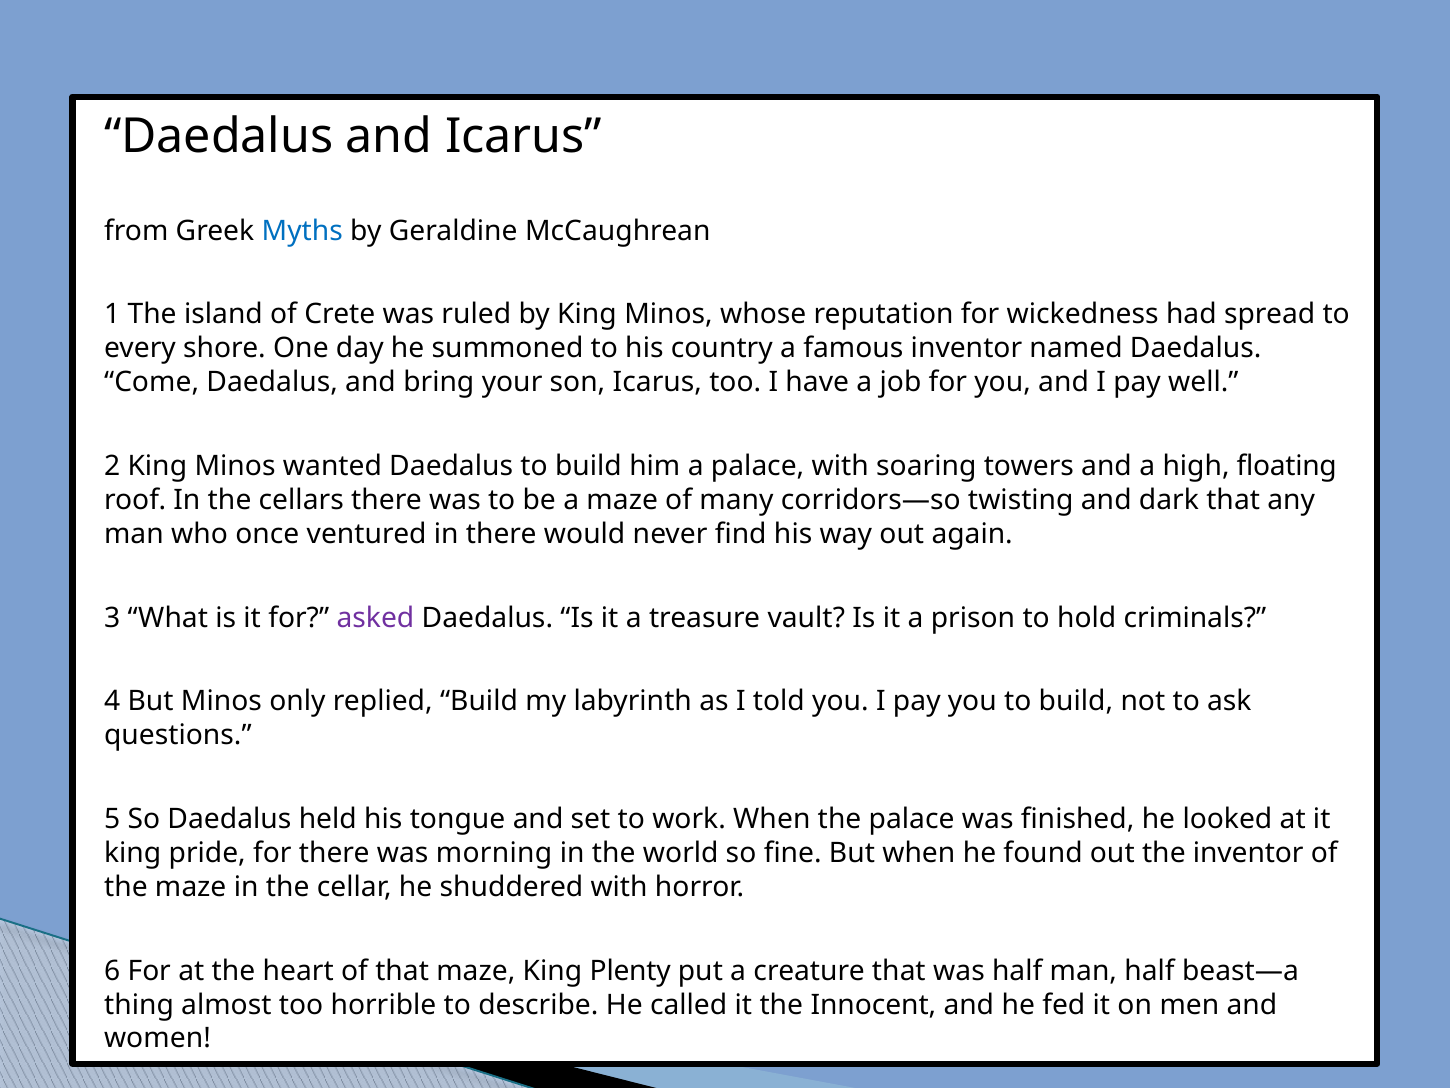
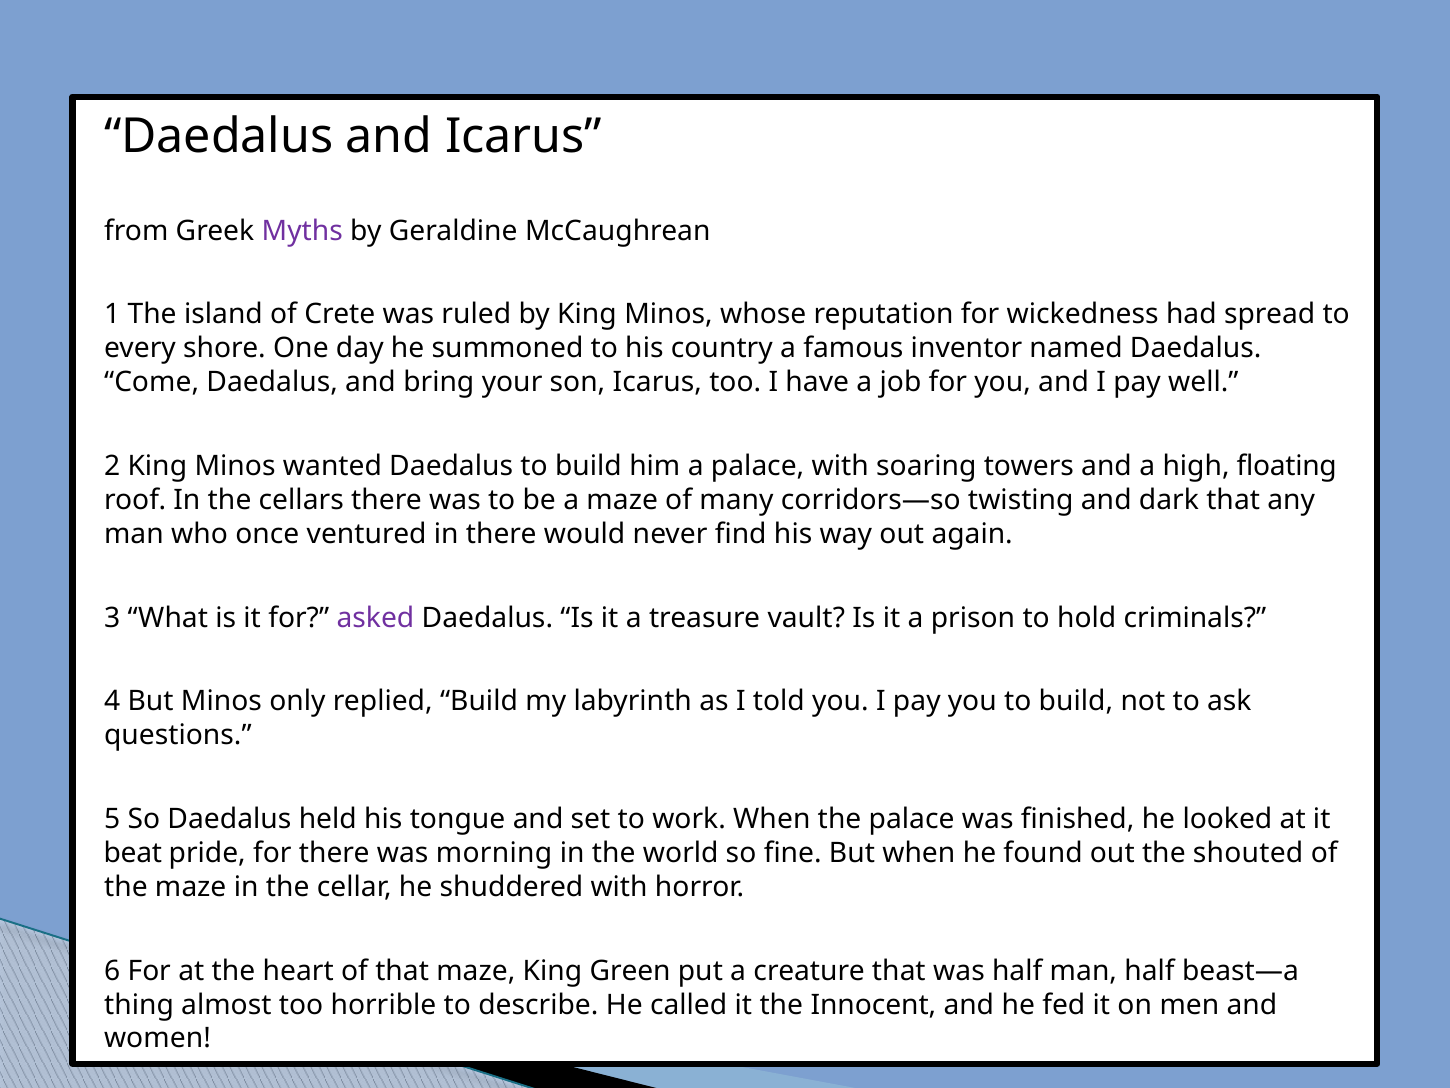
Myths colour: blue -> purple
king at (133, 853): king -> beat
the inventor: inventor -> shouted
Plenty: Plenty -> Green
